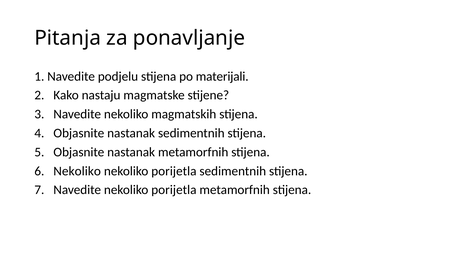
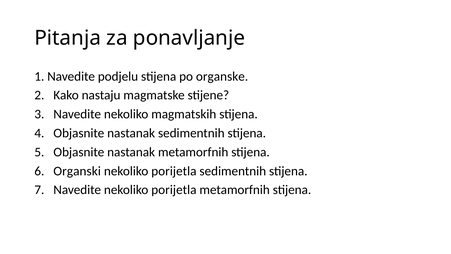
materijali: materijali -> organske
Nekoliko at (77, 171): Nekoliko -> Organski
